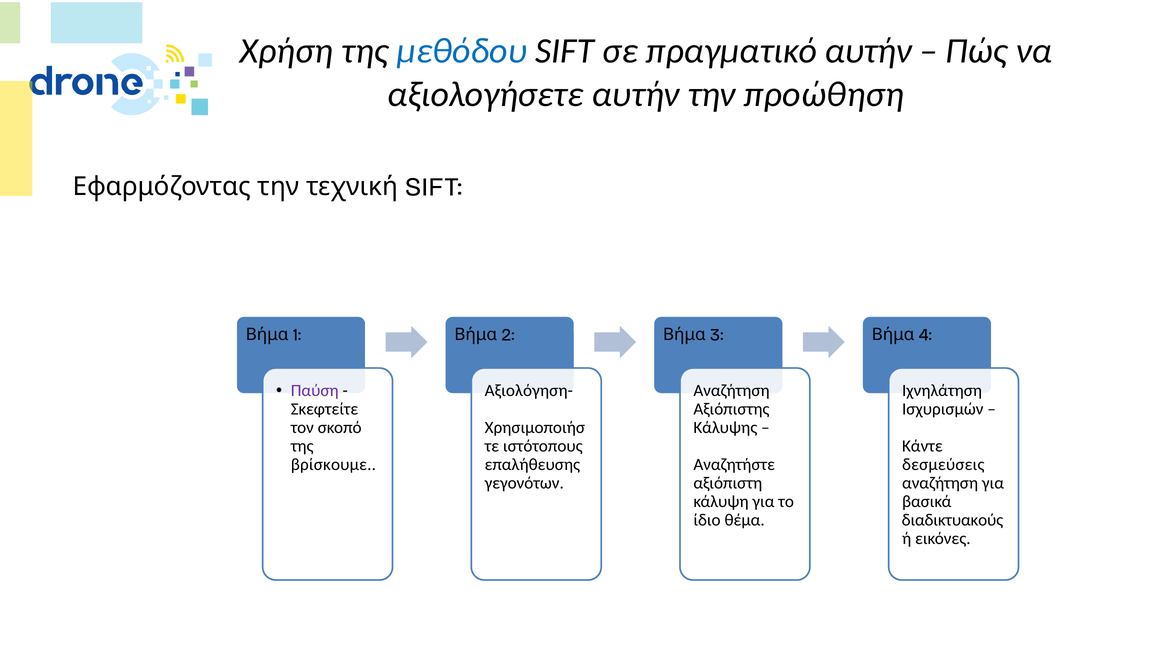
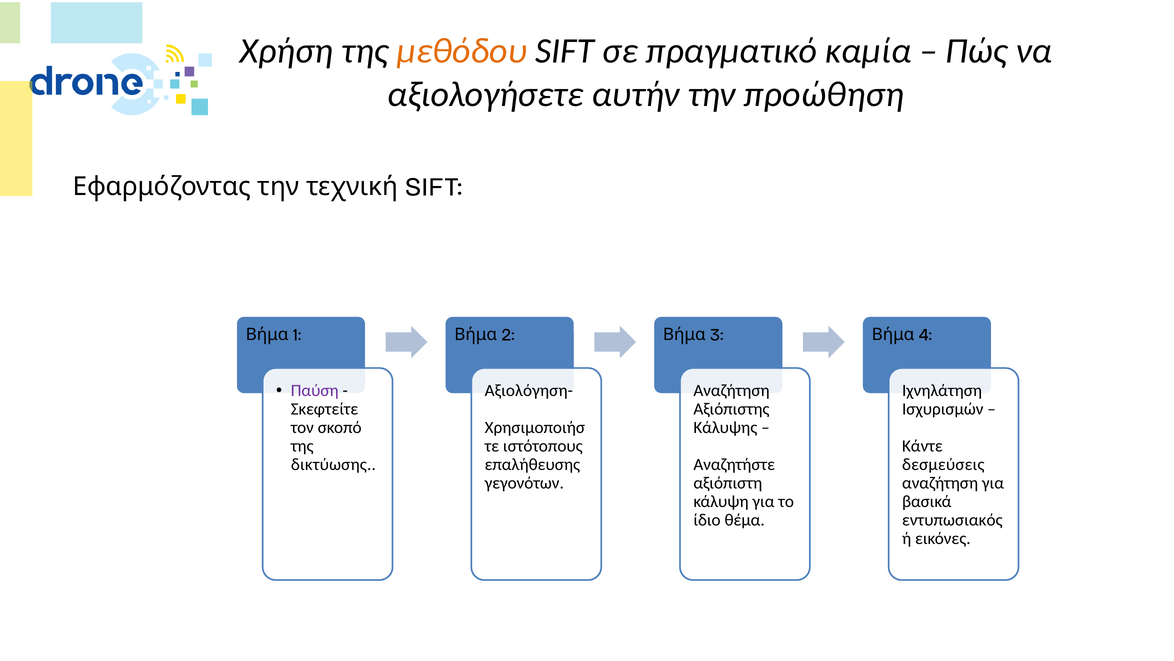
μεθόδου colour: blue -> orange
πραγματικό αυτήν: αυτήν -> καμία
βρίσκουμε: βρίσκουμε -> δικτύωσης
διαδικτυακούς: διαδικτυακούς -> εντυπωσιακός
